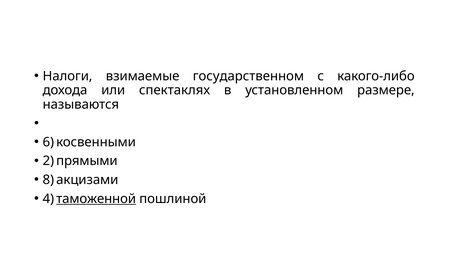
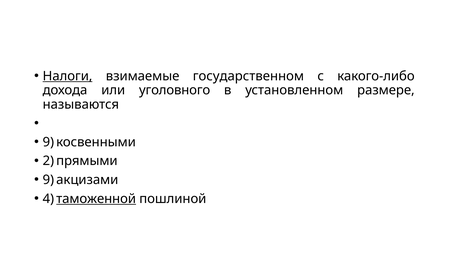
Налоги underline: none -> present
спектаклях: спектаклях -> уголовного
6 at (48, 142): 6 -> 9
8 at (48, 180): 8 -> 9
